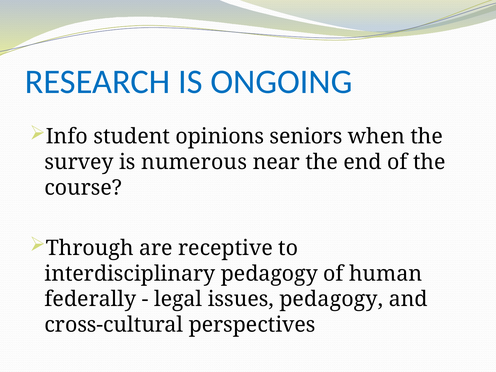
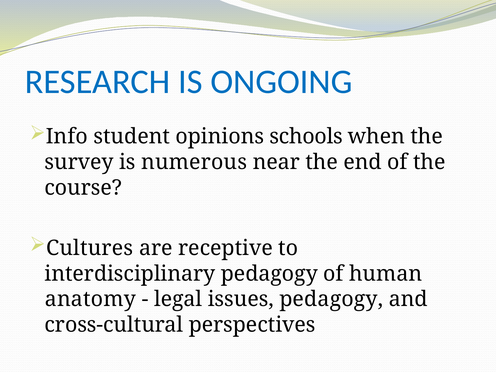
seniors: seniors -> schools
Through: Through -> Cultures
federally: federally -> anatomy
